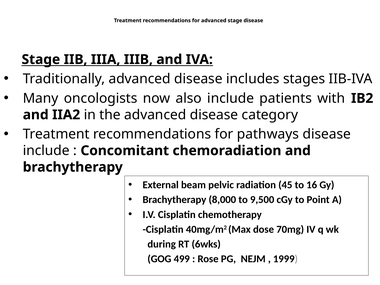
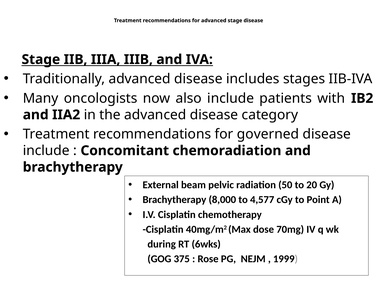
pathways: pathways -> governed
45: 45 -> 50
16: 16 -> 20
9,500: 9,500 -> 4,577
499: 499 -> 375
